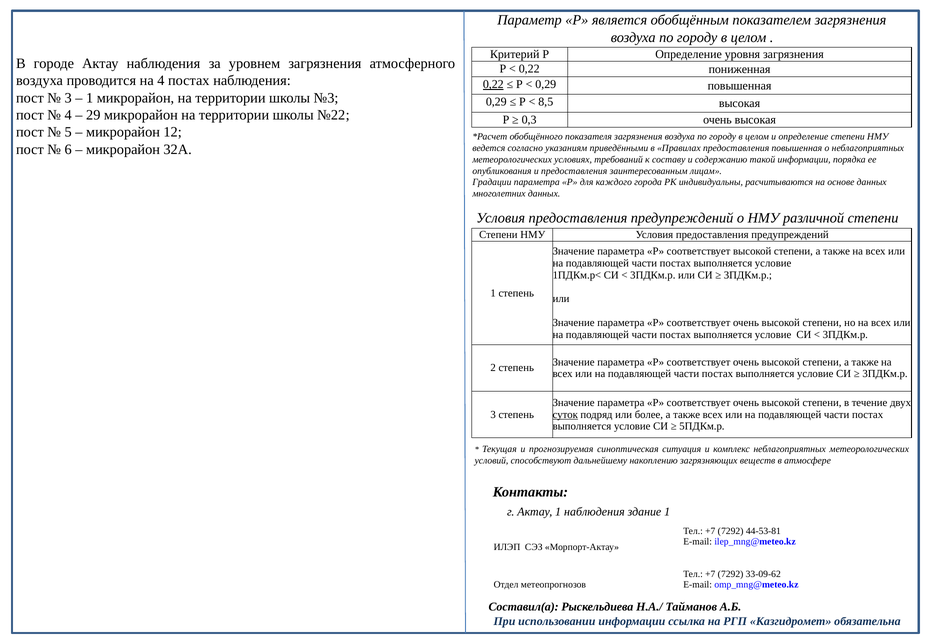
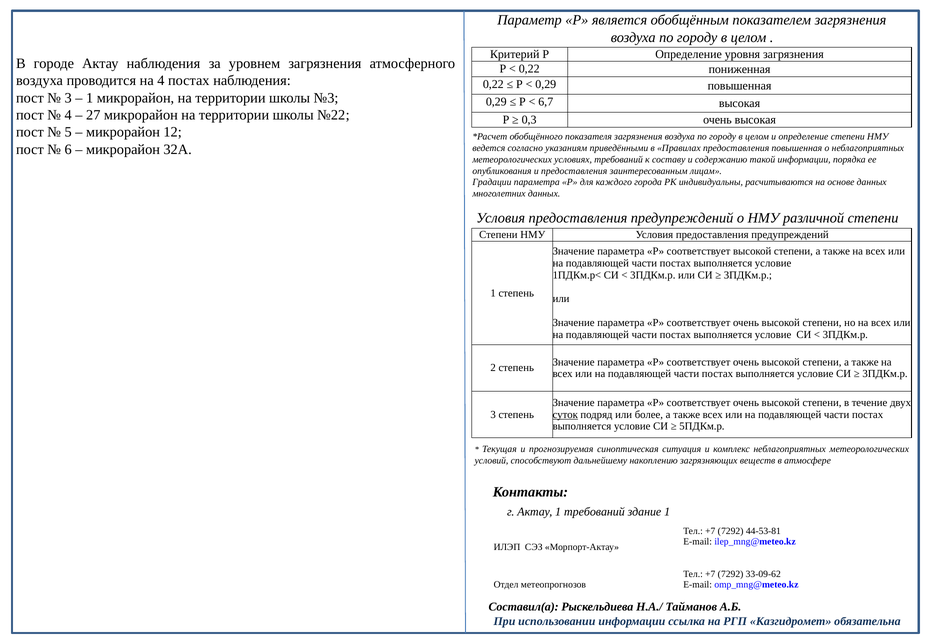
0,22 at (493, 84) underline: present -> none
8,5: 8,5 -> 6,7
29: 29 -> 27
1 наблюдения: наблюдения -> требований
